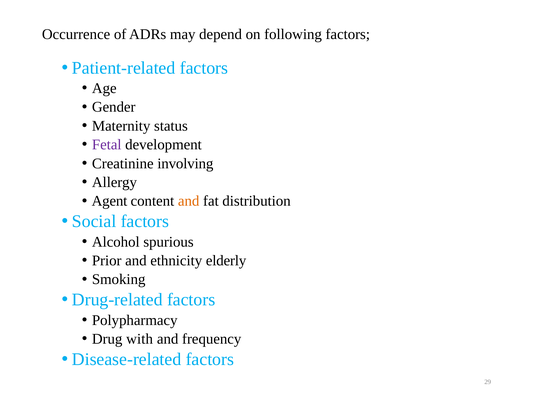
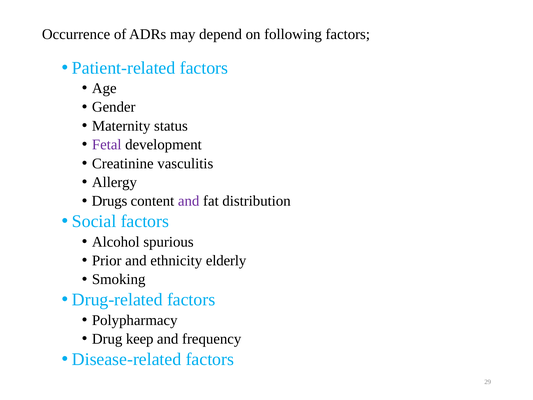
involving: involving -> vasculitis
Agent: Agent -> Drugs
and at (189, 201) colour: orange -> purple
with: with -> keep
